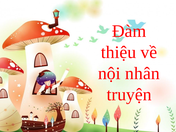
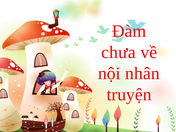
thiệu: thiệu -> chưa
